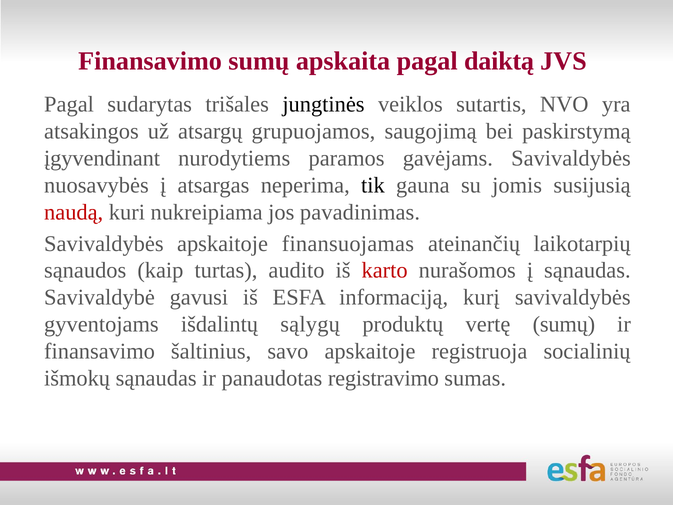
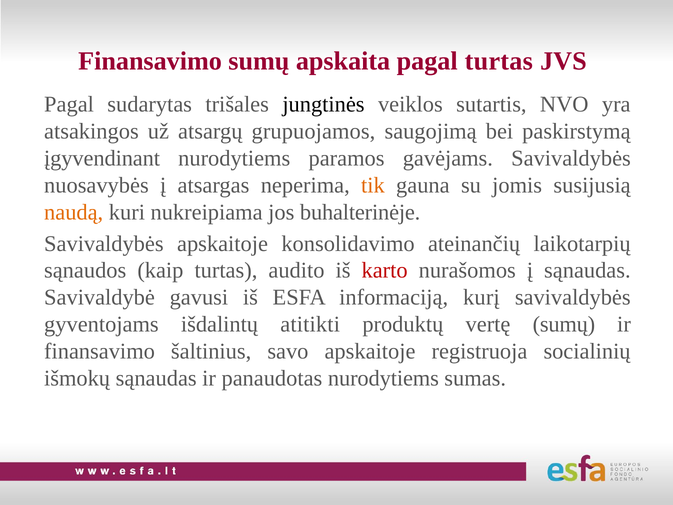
pagal daiktą: daiktą -> turtas
tik colour: black -> orange
naudą colour: red -> orange
pavadinimas: pavadinimas -> buhalterinėje
finansuojamas: finansuojamas -> konsolidavimo
sąlygų: sąlygų -> atitikti
panaudotas registravimo: registravimo -> nurodytiems
